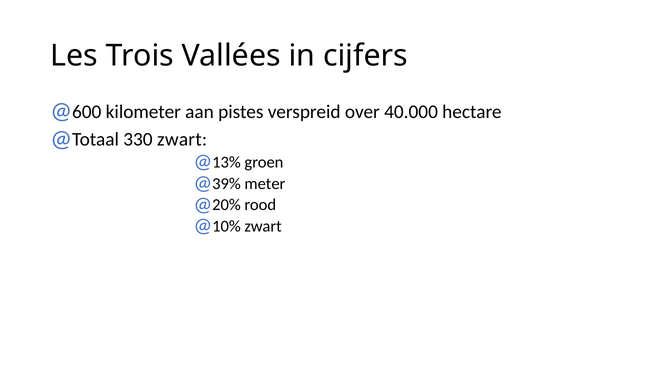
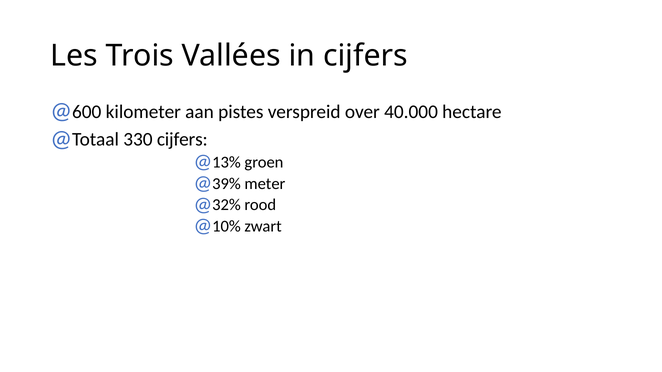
330 zwart: zwart -> cijfers
20%: 20% -> 32%
